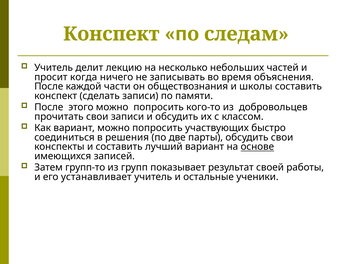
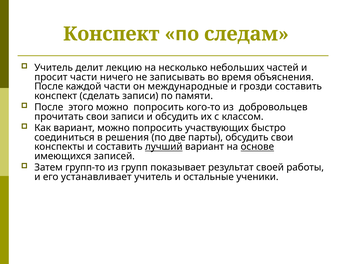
просит когда: когда -> части
обществознания: обществознания -> международные
школы: школы -> грозди
лучший underline: none -> present
